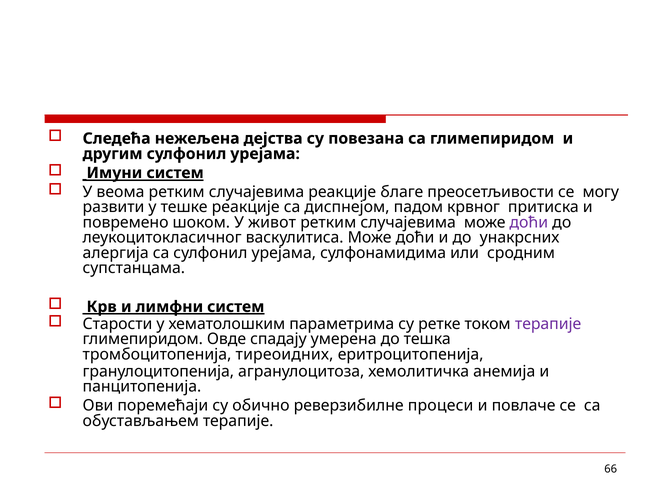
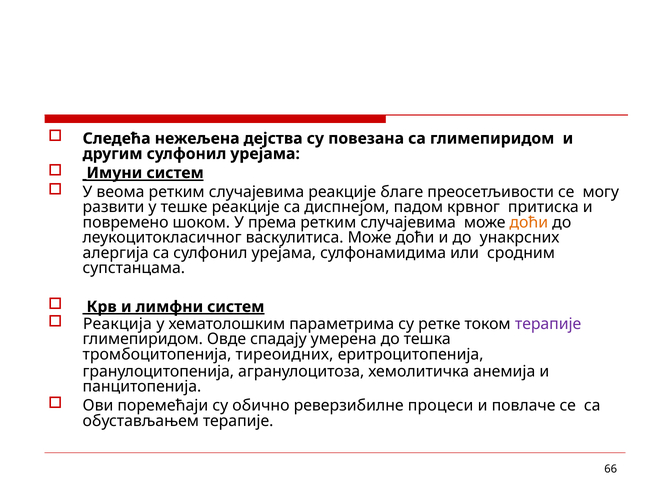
живот: живот -> према
доћи at (529, 222) colour: purple -> orange
Старости: Старости -> Реакција
